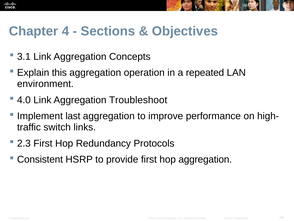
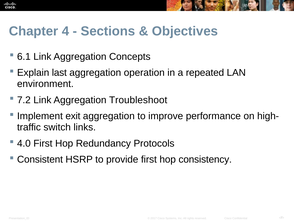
3.1: 3.1 -> 6.1
this: this -> last
4.0: 4.0 -> 7.2
last: last -> exit
2.3: 2.3 -> 4.0
hop aggregation: aggregation -> consistency
